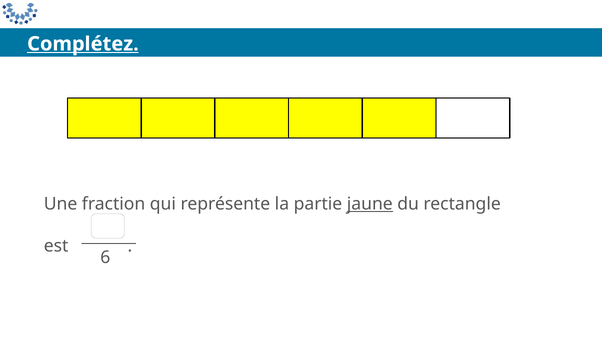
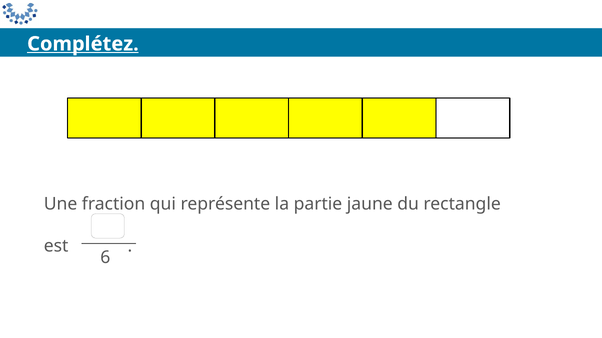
jaune underline: present -> none
